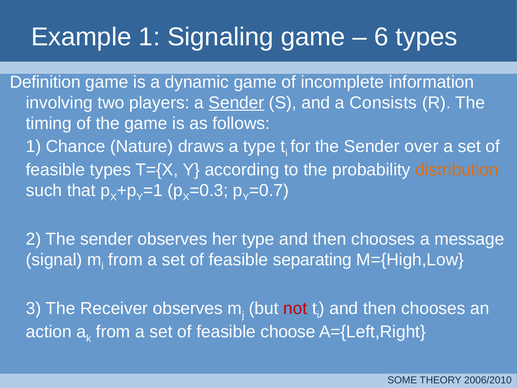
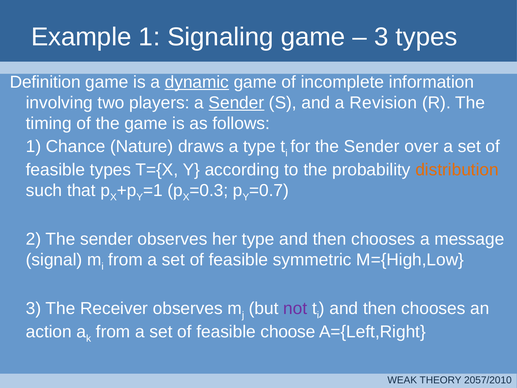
6 at (381, 37): 6 -> 3
dynamic underline: none -> present
Consists: Consists -> Revision
separating: separating -> symmetric
not colour: red -> purple
SOME: SOME -> WEAK
2006/2010: 2006/2010 -> 2057/2010
